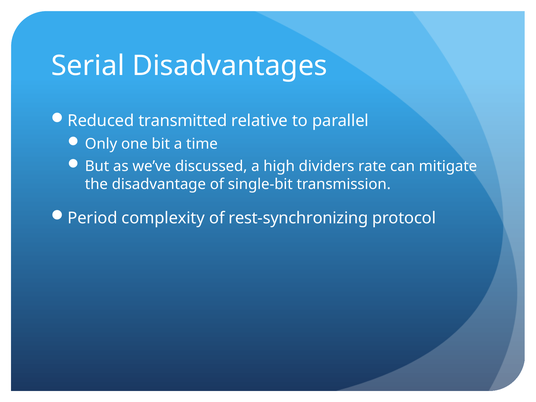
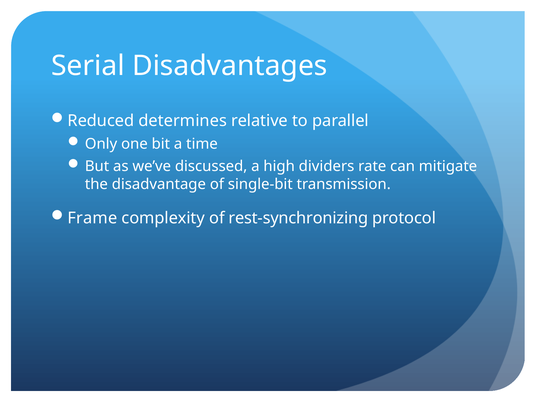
transmitted: transmitted -> determines
Period: Period -> Frame
